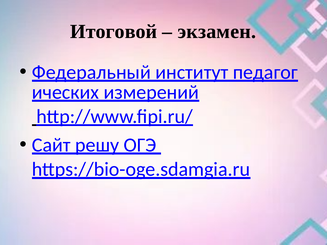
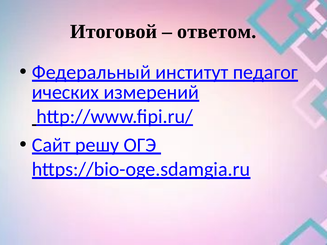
экзамен: экзамен -> ответом
